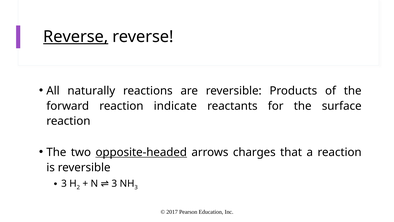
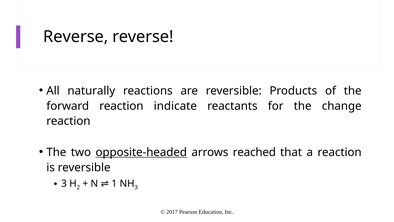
Reverse at (76, 37) underline: present -> none
surface: surface -> change
charges: charges -> reached
N 3: 3 -> 1
